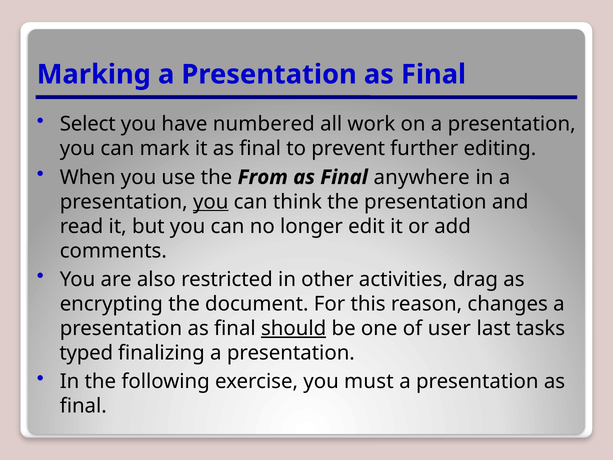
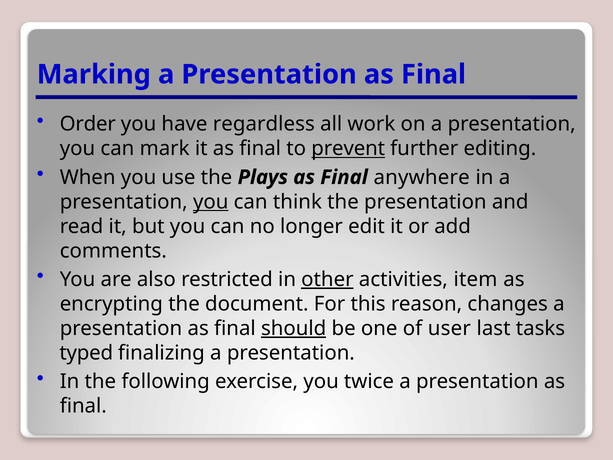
Select: Select -> Order
numbered: numbered -> regardless
prevent underline: none -> present
From: From -> Plays
other underline: none -> present
drag: drag -> item
must: must -> twice
